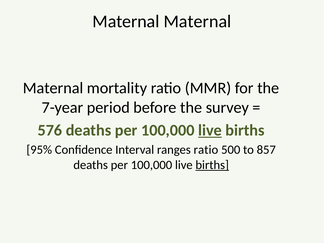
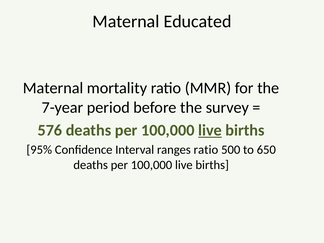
Maternal at (197, 21): Maternal -> Educated
857: 857 -> 650
births at (212, 165) underline: present -> none
